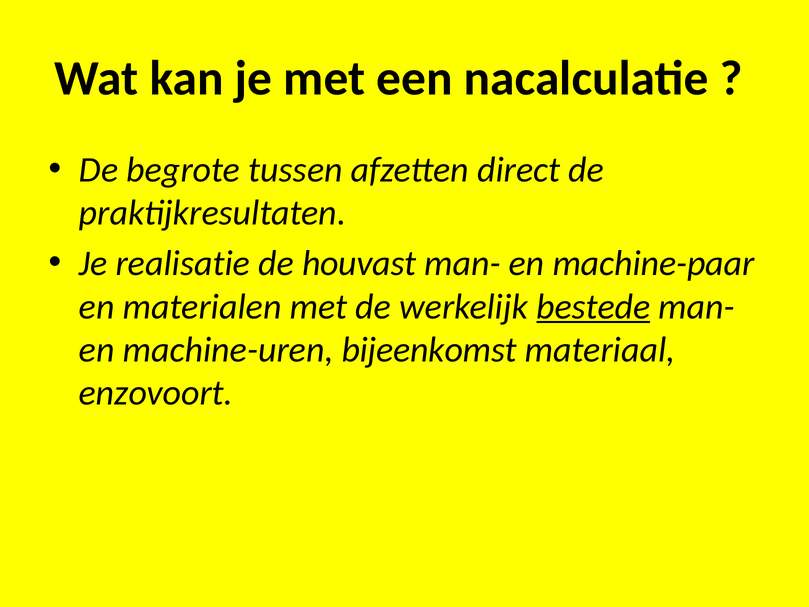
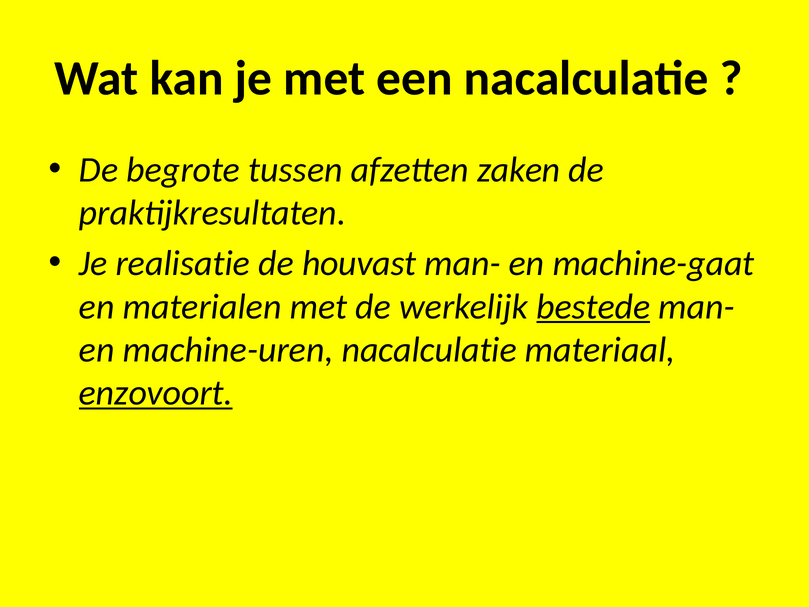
direct: direct -> zaken
machine-paar: machine-paar -> machine-gaat
machine-uren bijeenkomst: bijeenkomst -> nacalculatie
enzovoort underline: none -> present
